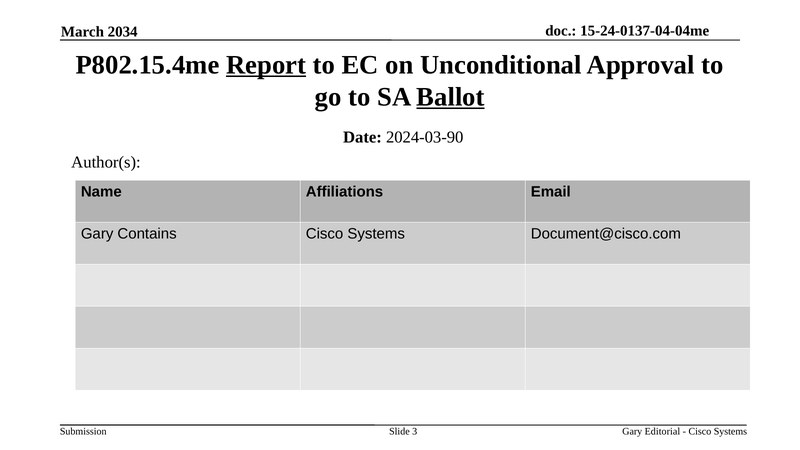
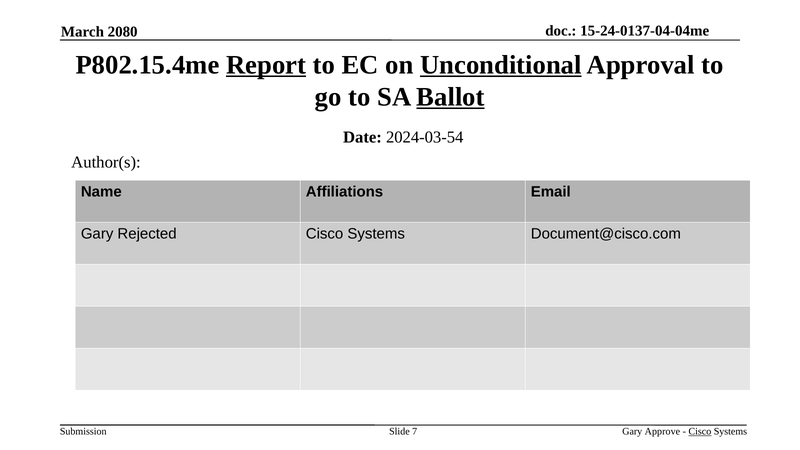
2034: 2034 -> 2080
Unconditional underline: none -> present
2024-03-90: 2024-03-90 -> 2024-03-54
Contains: Contains -> Rejected
Editorial: Editorial -> Approve
Cisco at (700, 432) underline: none -> present
3: 3 -> 7
